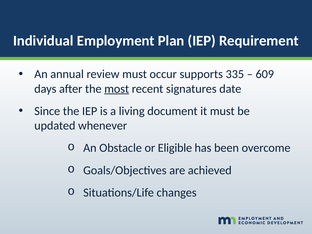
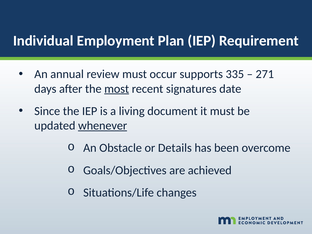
609: 609 -> 271
whenever underline: none -> present
Eligible: Eligible -> Details
